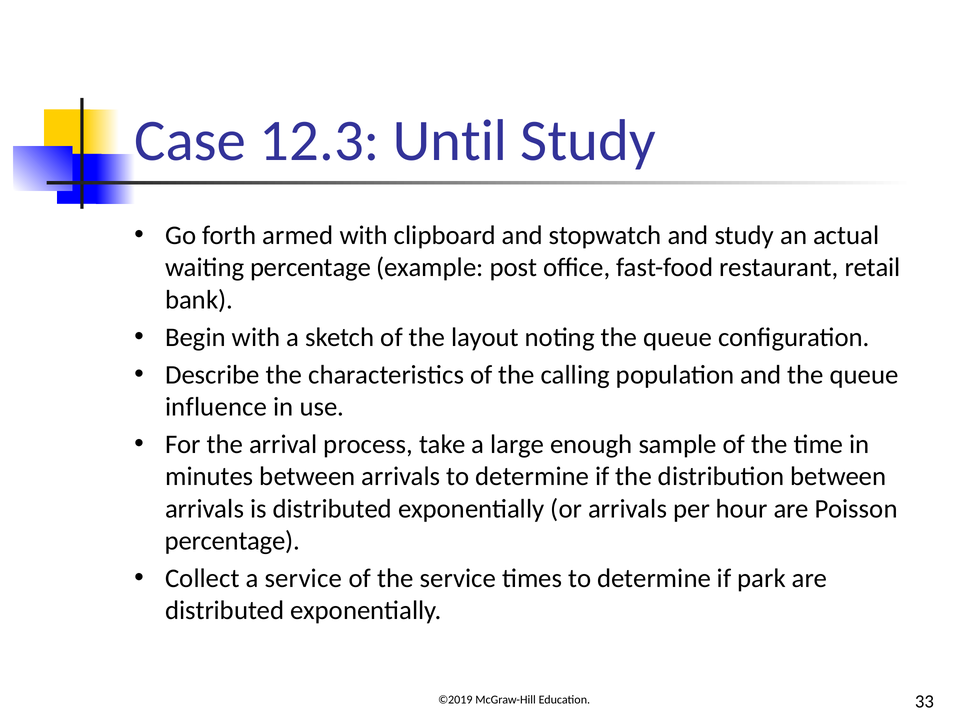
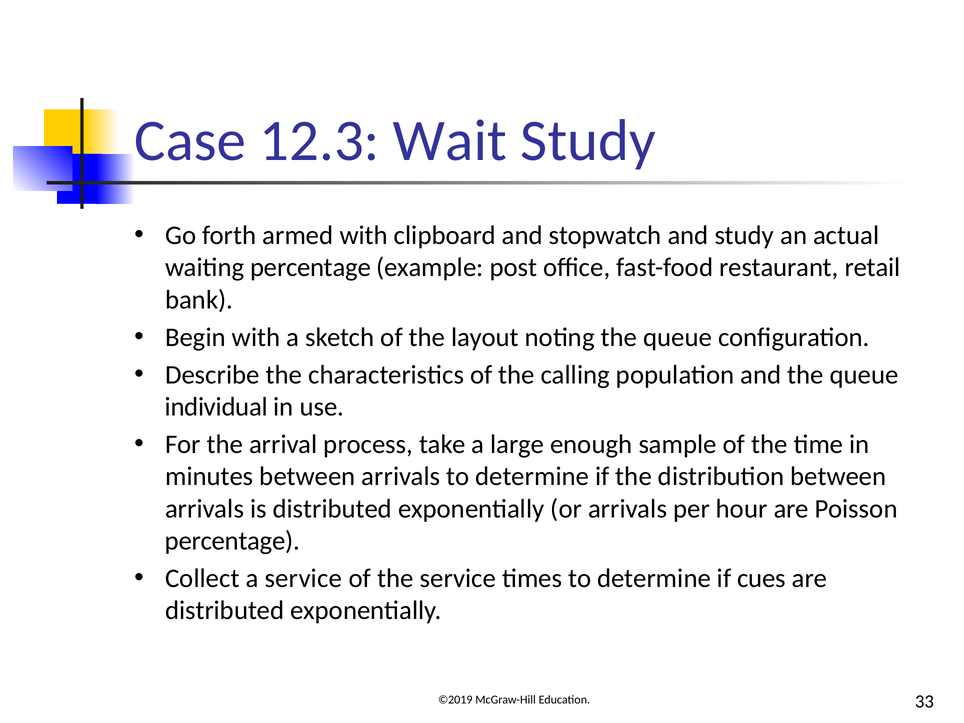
Until: Until -> Wait
influence: influence -> individual
park: park -> cues
